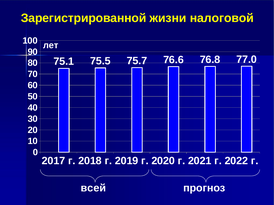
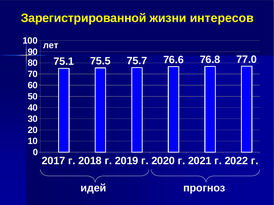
налоговой: налоговой -> интересов
всей: всей -> идей
